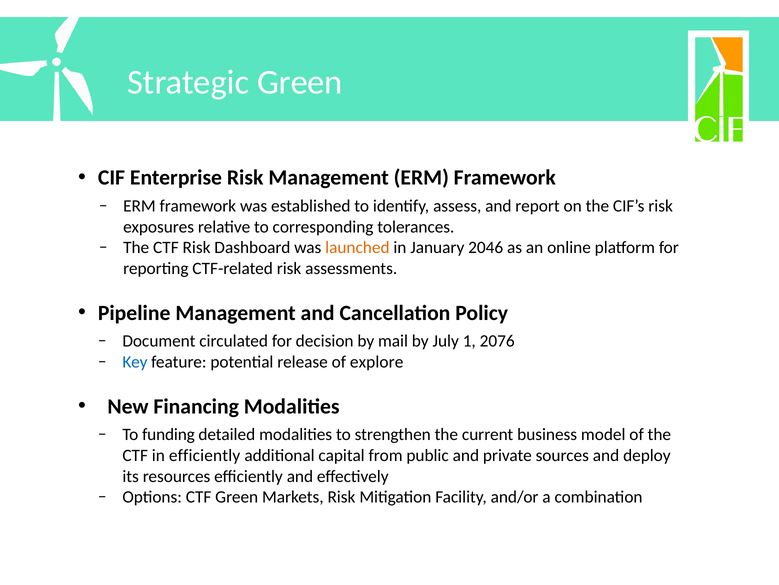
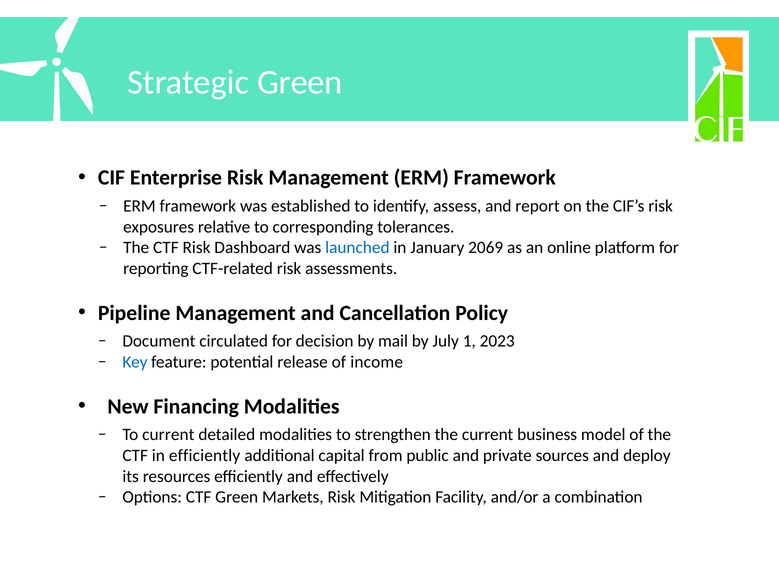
launched colour: orange -> blue
2046: 2046 -> 2069
2076: 2076 -> 2023
explore: explore -> income
To funding: funding -> current
